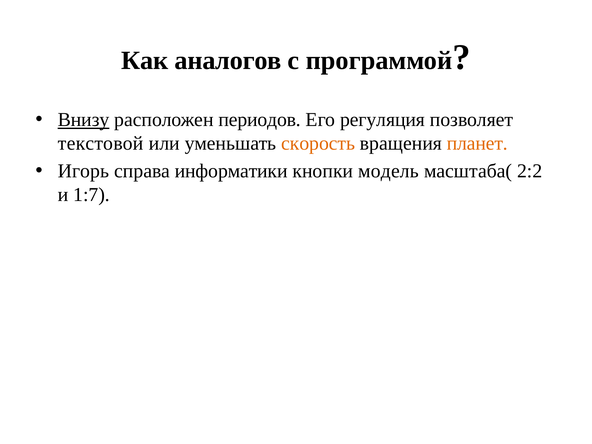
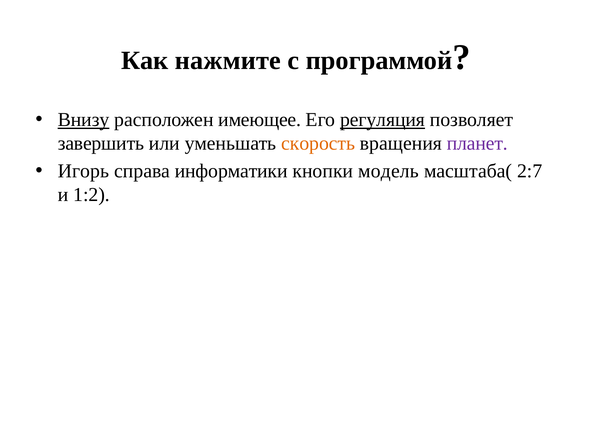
аналогов: аналогов -> нажмите
периодов: периодов -> имеющее
регуляция underline: none -> present
текстовой: текстовой -> завершить
планет colour: orange -> purple
2:2: 2:2 -> 2:7
1:7: 1:7 -> 1:2
